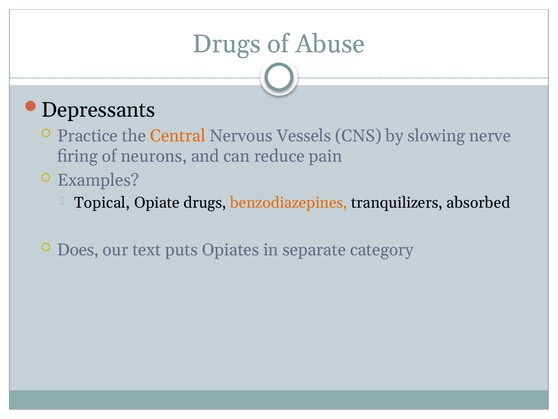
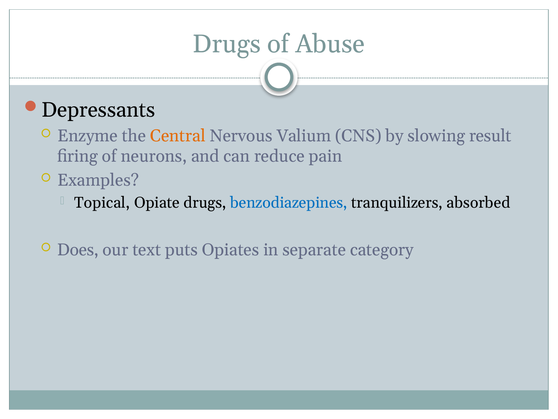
Practice: Practice -> Enzyme
Vessels: Vessels -> Valium
nerve: nerve -> result
benzodiazepines colour: orange -> blue
